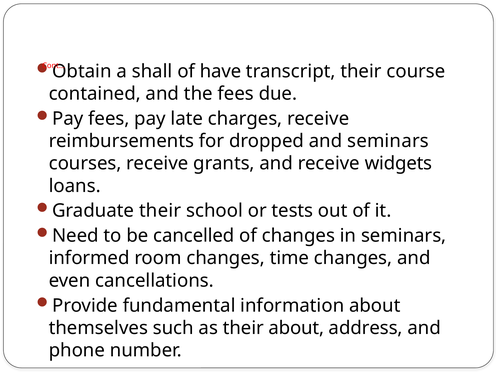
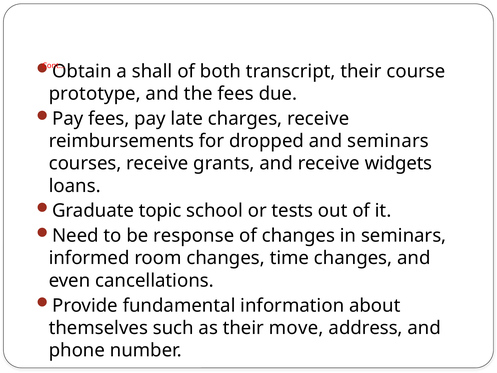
have: have -> both
contained: contained -> prototype
Graduate their: their -> topic
cancelled: cancelled -> response
their about: about -> move
